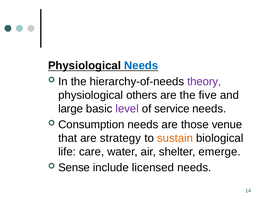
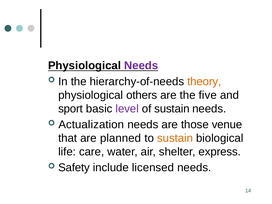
Needs at (141, 66) colour: blue -> purple
theory colour: purple -> orange
large: large -> sport
of service: service -> sustain
Consumption: Consumption -> Actualization
strategy: strategy -> planned
emerge: emerge -> express
Sense: Sense -> Safety
